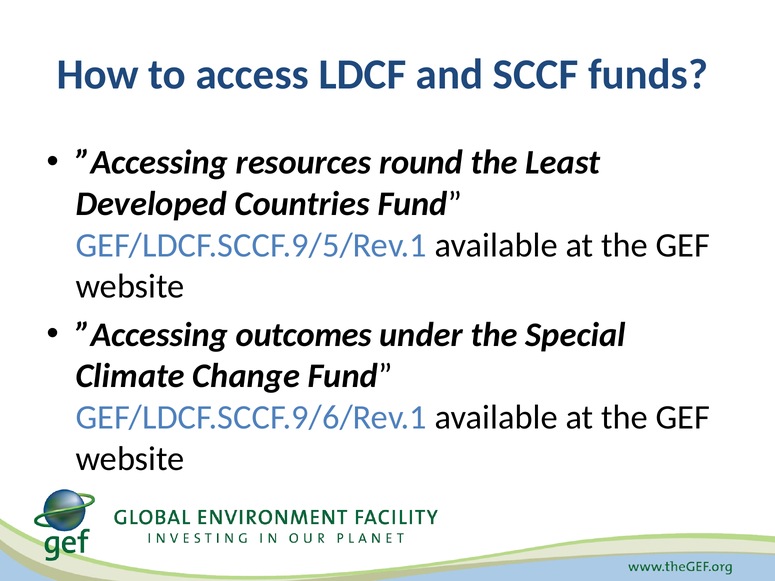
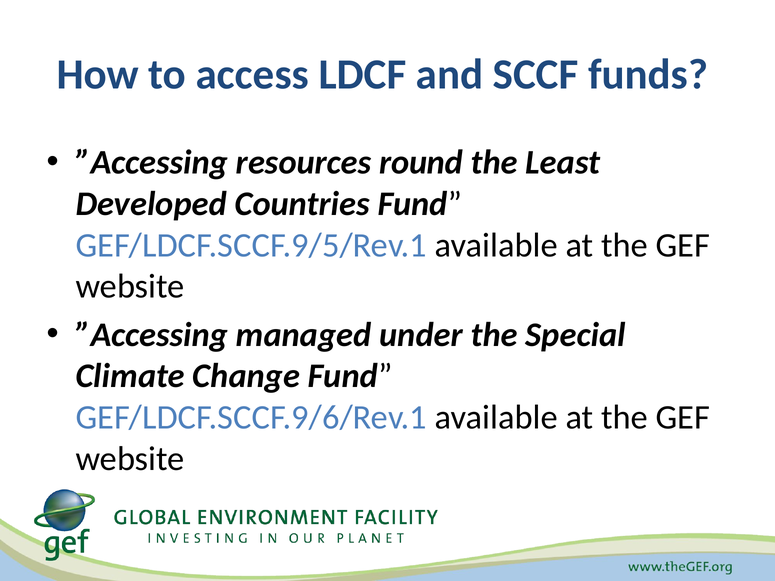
outcomes: outcomes -> managed
